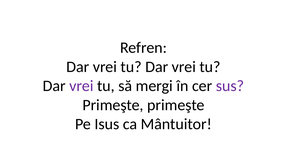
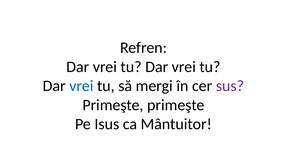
vrei at (81, 86) colour: purple -> blue
